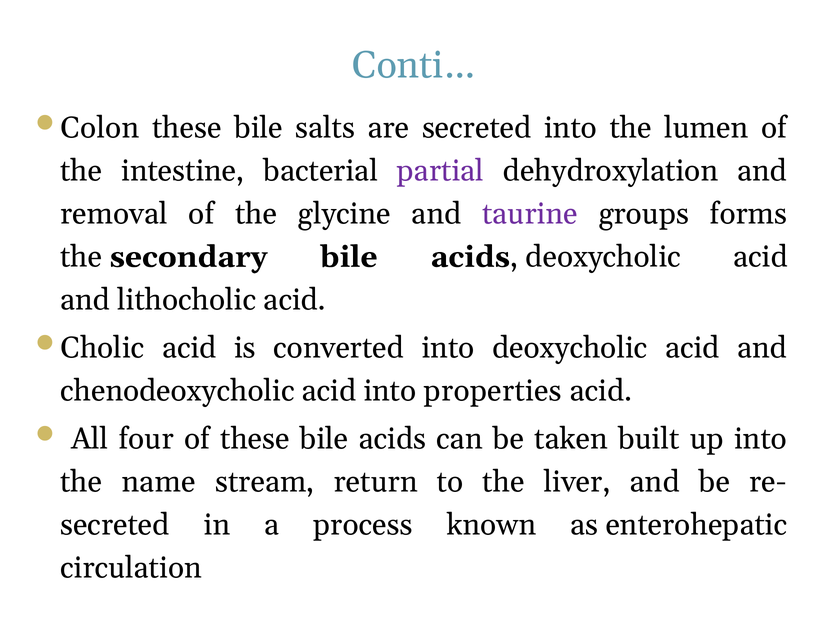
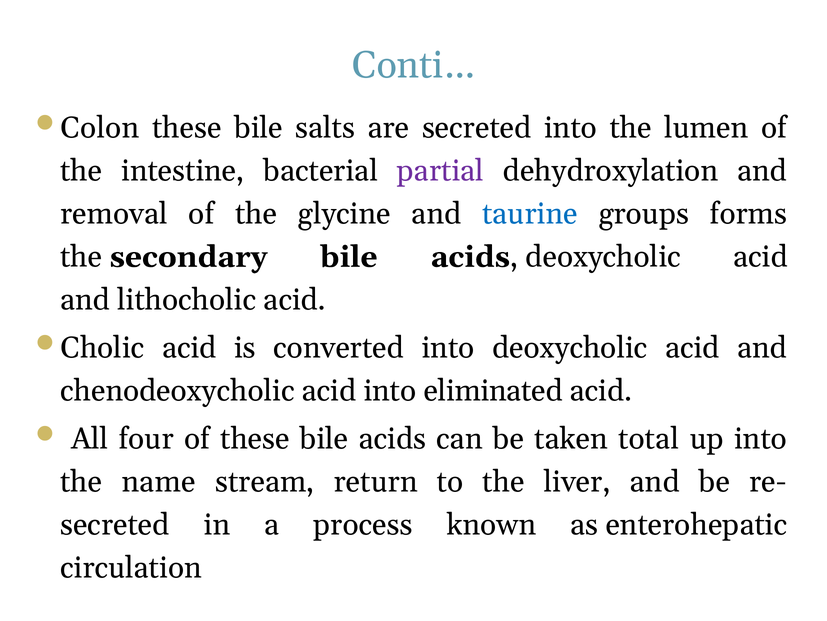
taurine colour: purple -> blue
properties: properties -> eliminated
built: built -> total
